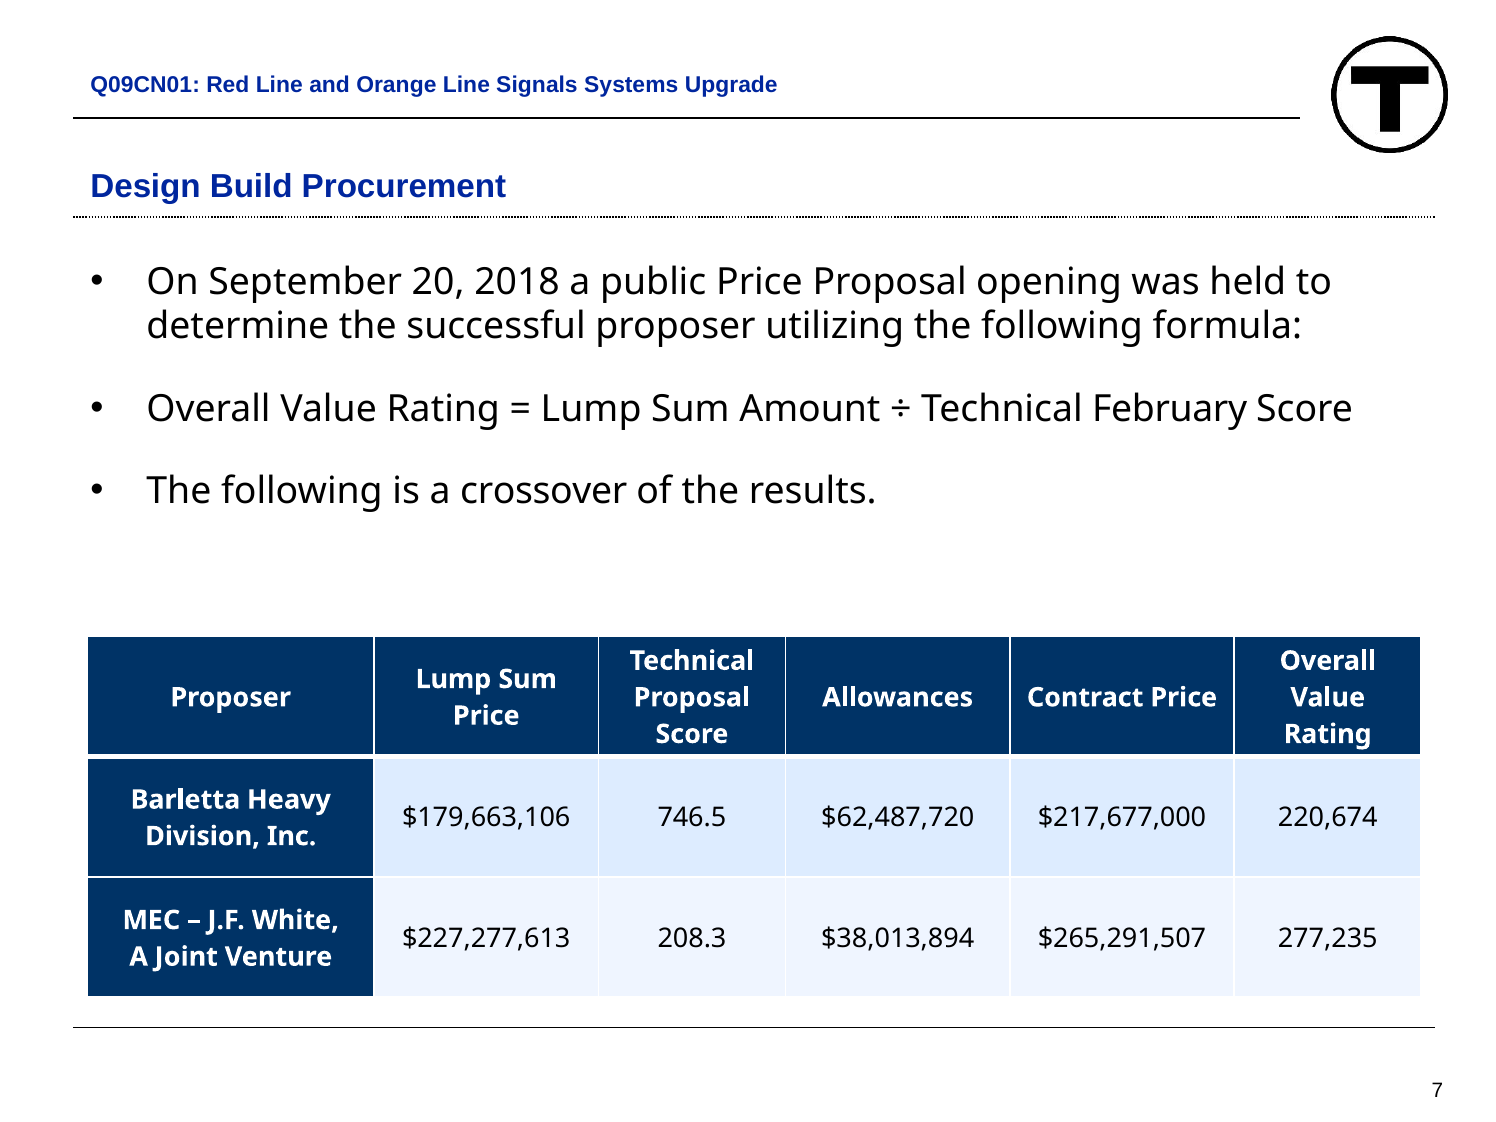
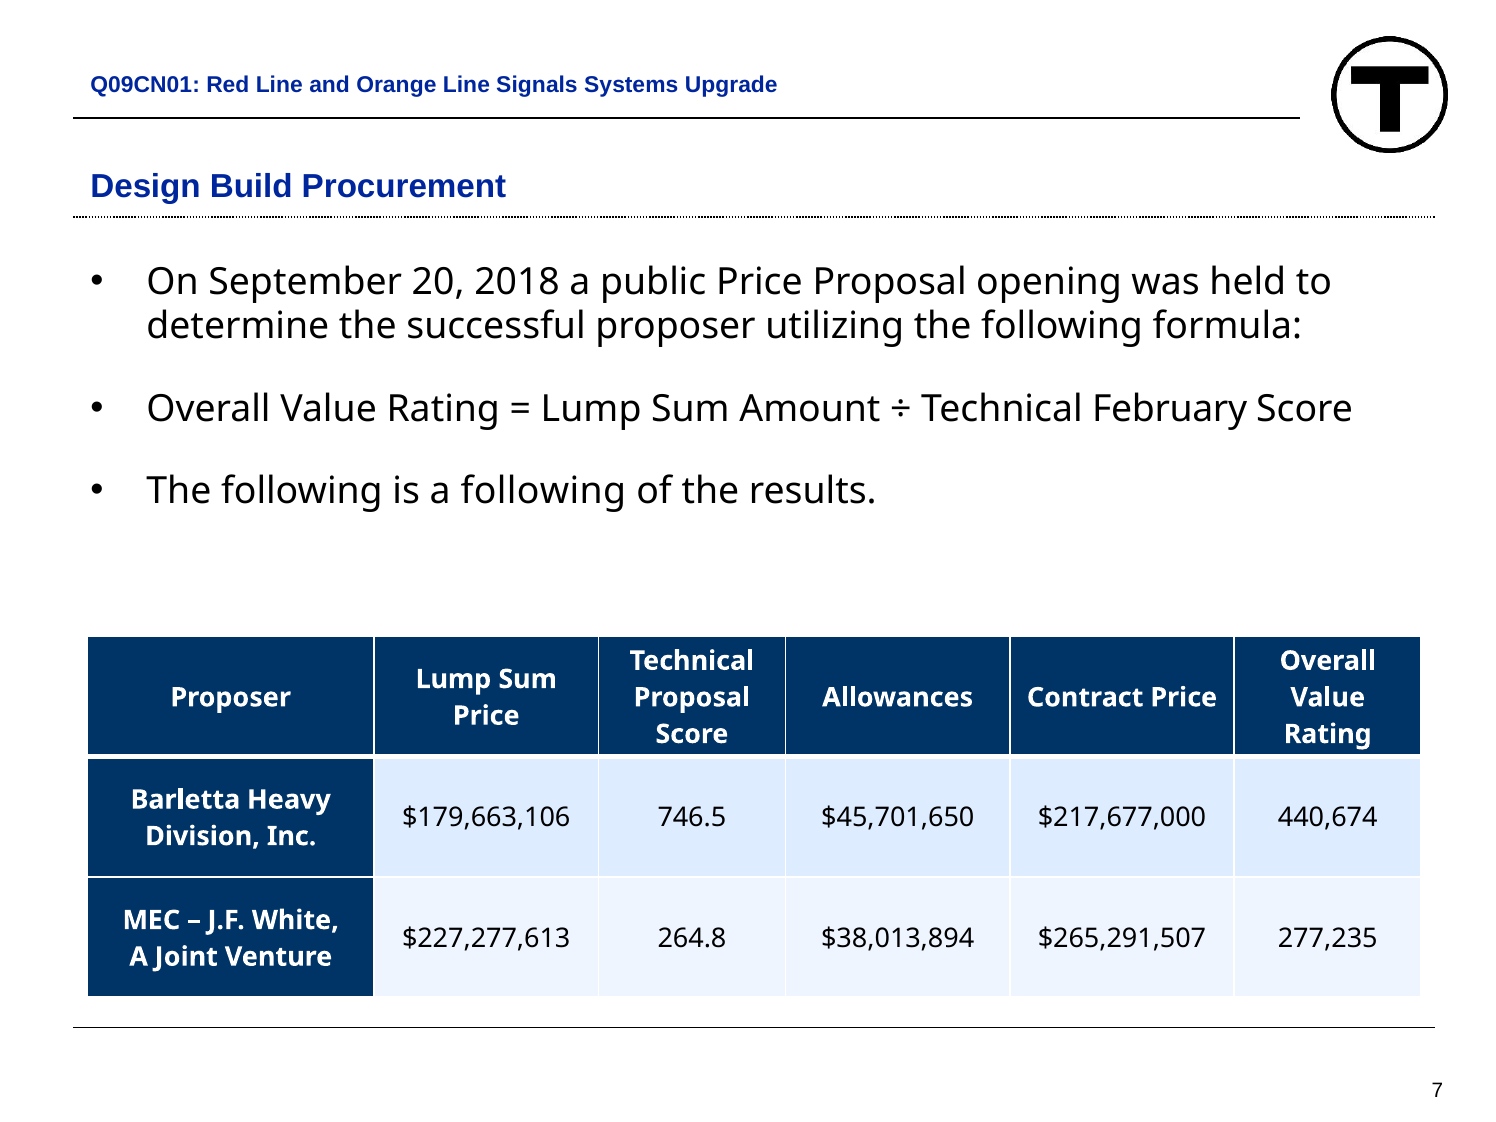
a crossover: crossover -> following
$62,487,720: $62,487,720 -> $45,701,650
220,674: 220,674 -> 440,674
208.3: 208.3 -> 264.8
